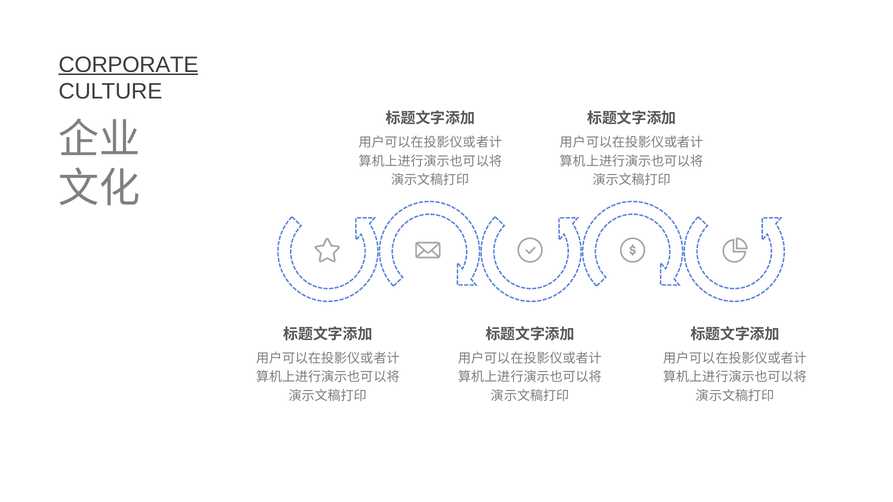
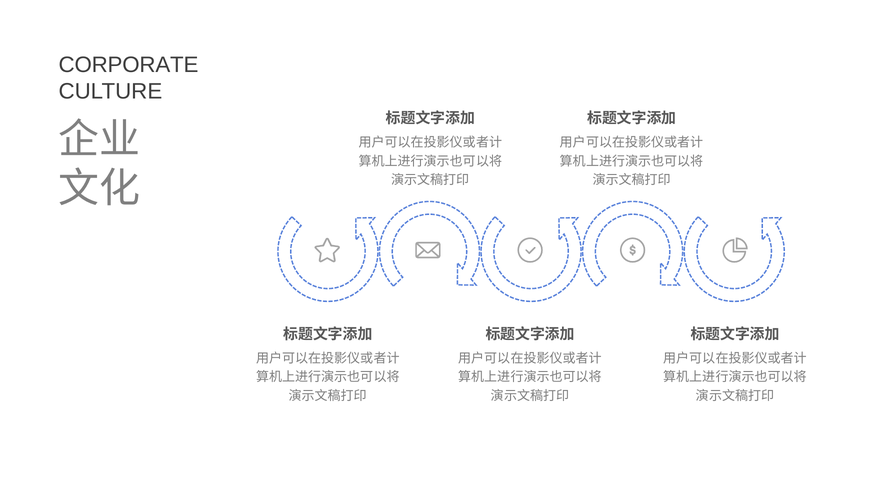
CORPORATE underline: present -> none
